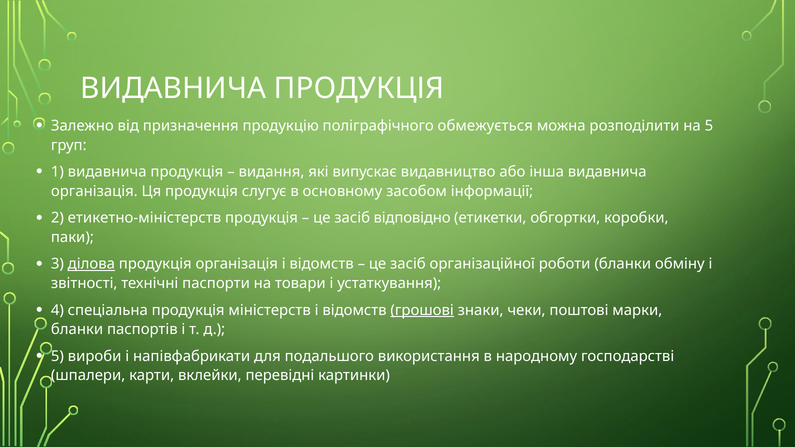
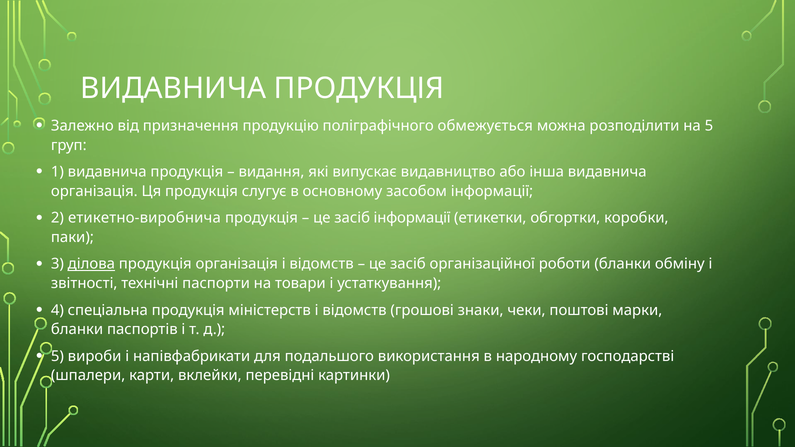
етикетно-міністерств: етикетно-міністерств -> етикетно-виробнича
засіб відповідно: відповідно -> інформації
грошові underline: present -> none
